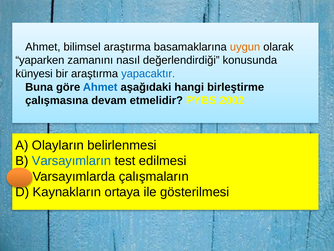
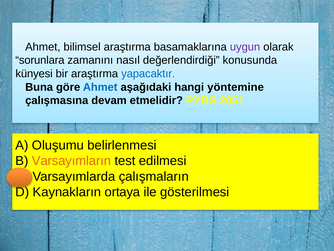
uygun colour: orange -> purple
yaparken: yaparken -> sorunlara
birleştirme: birleştirme -> yöntemine
2002: 2002 -> 2051
Olayların: Olayların -> Oluşumu
Varsayımların colour: blue -> orange
